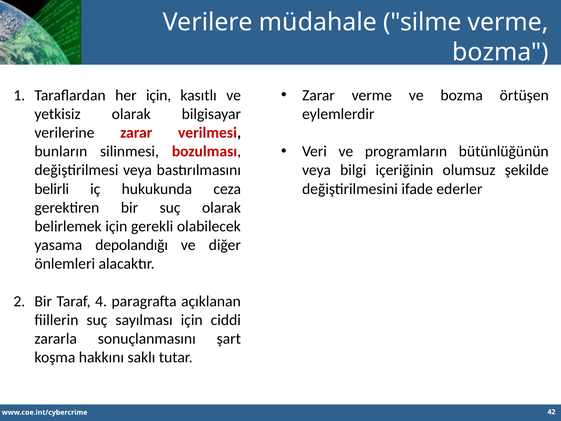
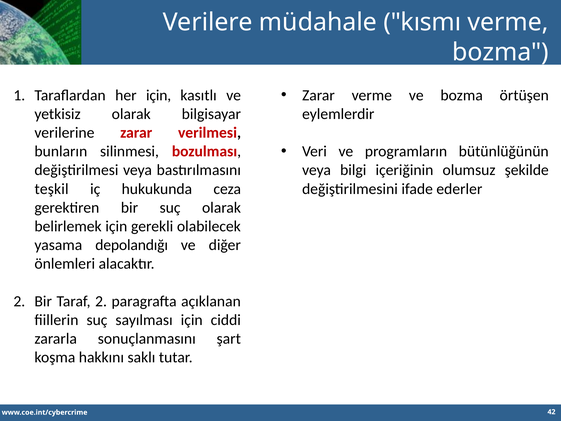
silme: silme -> kısmı
belirli: belirli -> teşkil
Taraf 4: 4 -> 2
